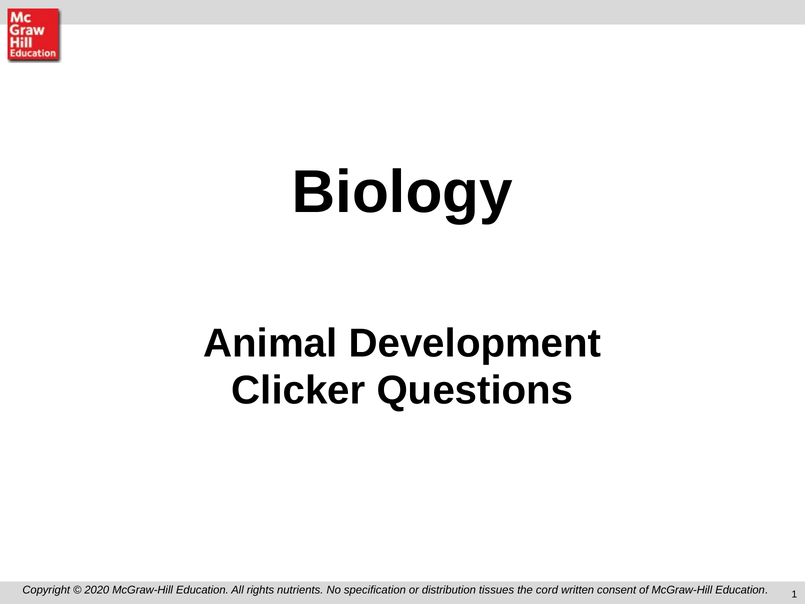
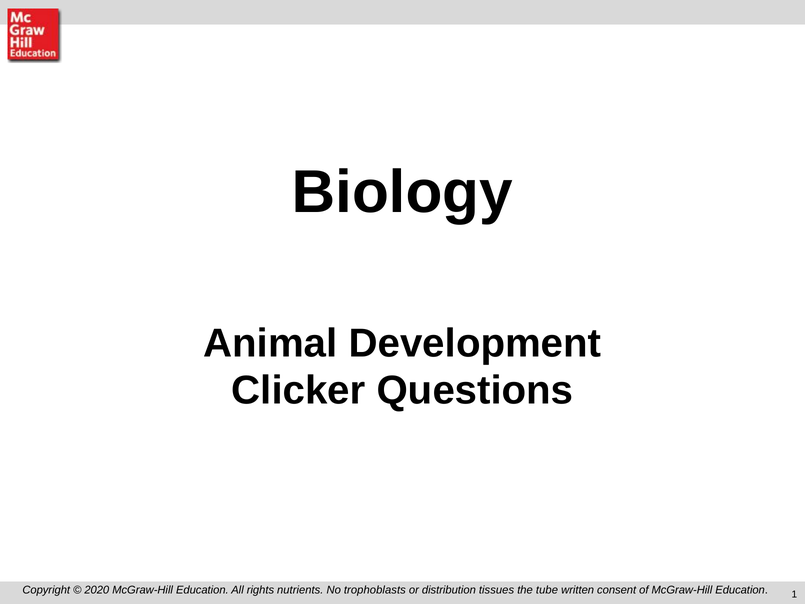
specification: specification -> trophoblasts
cord: cord -> tube
